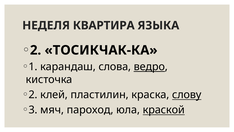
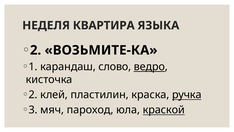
ТОСИКЧАК-КА: ТОСИКЧАК-КА -> ВОЗЬМИТЕ-КА
слова: слова -> слово
слову: слову -> ручка
